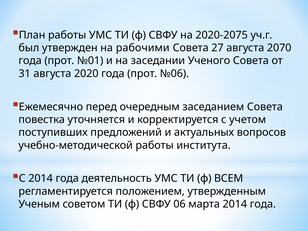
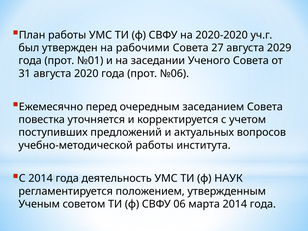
2020-2075: 2020-2075 -> 2020-2020
2070: 2070 -> 2029
ВСЕМ: ВСЕМ -> НАУК
